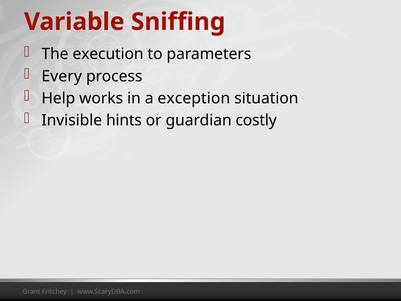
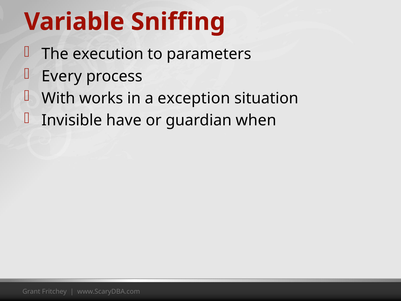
Help: Help -> With
hints: hints -> have
costly: costly -> when
